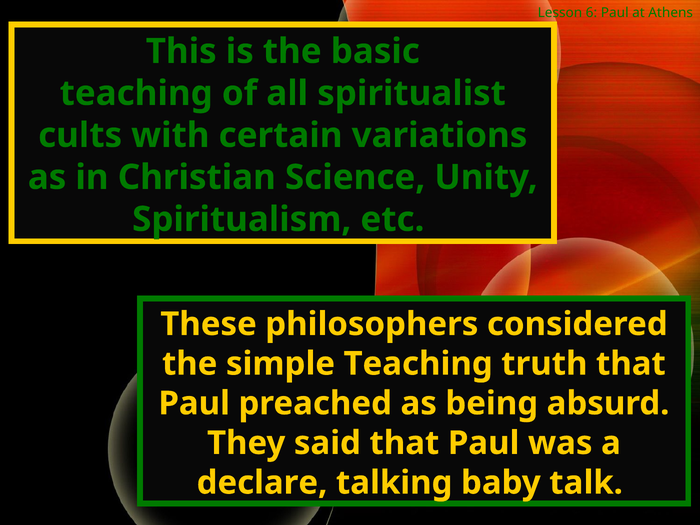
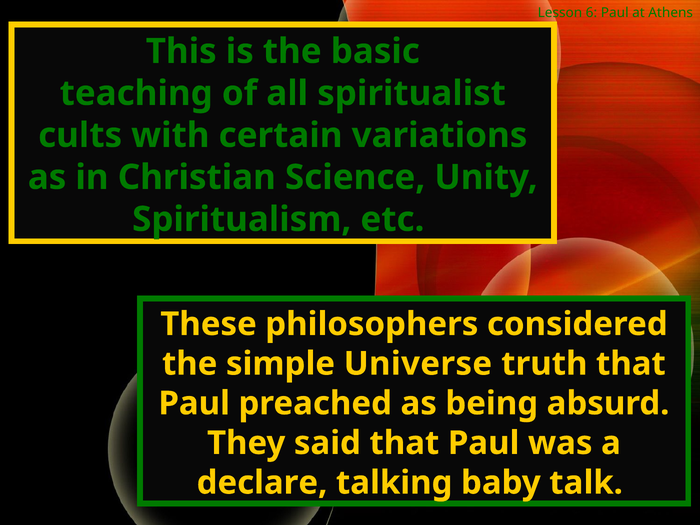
simple Teaching: Teaching -> Universe
